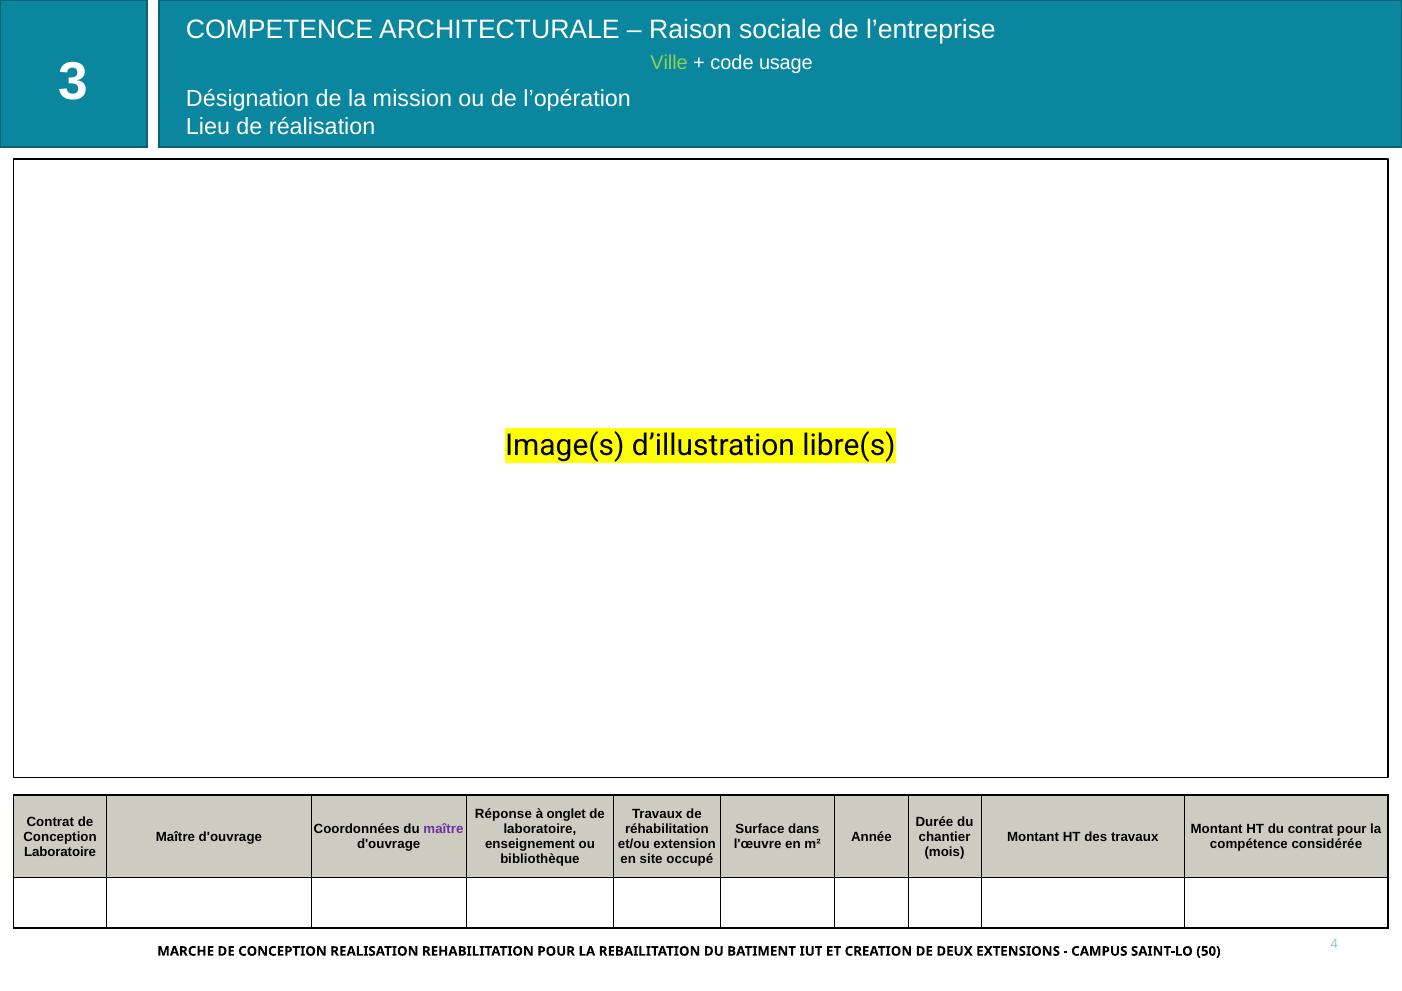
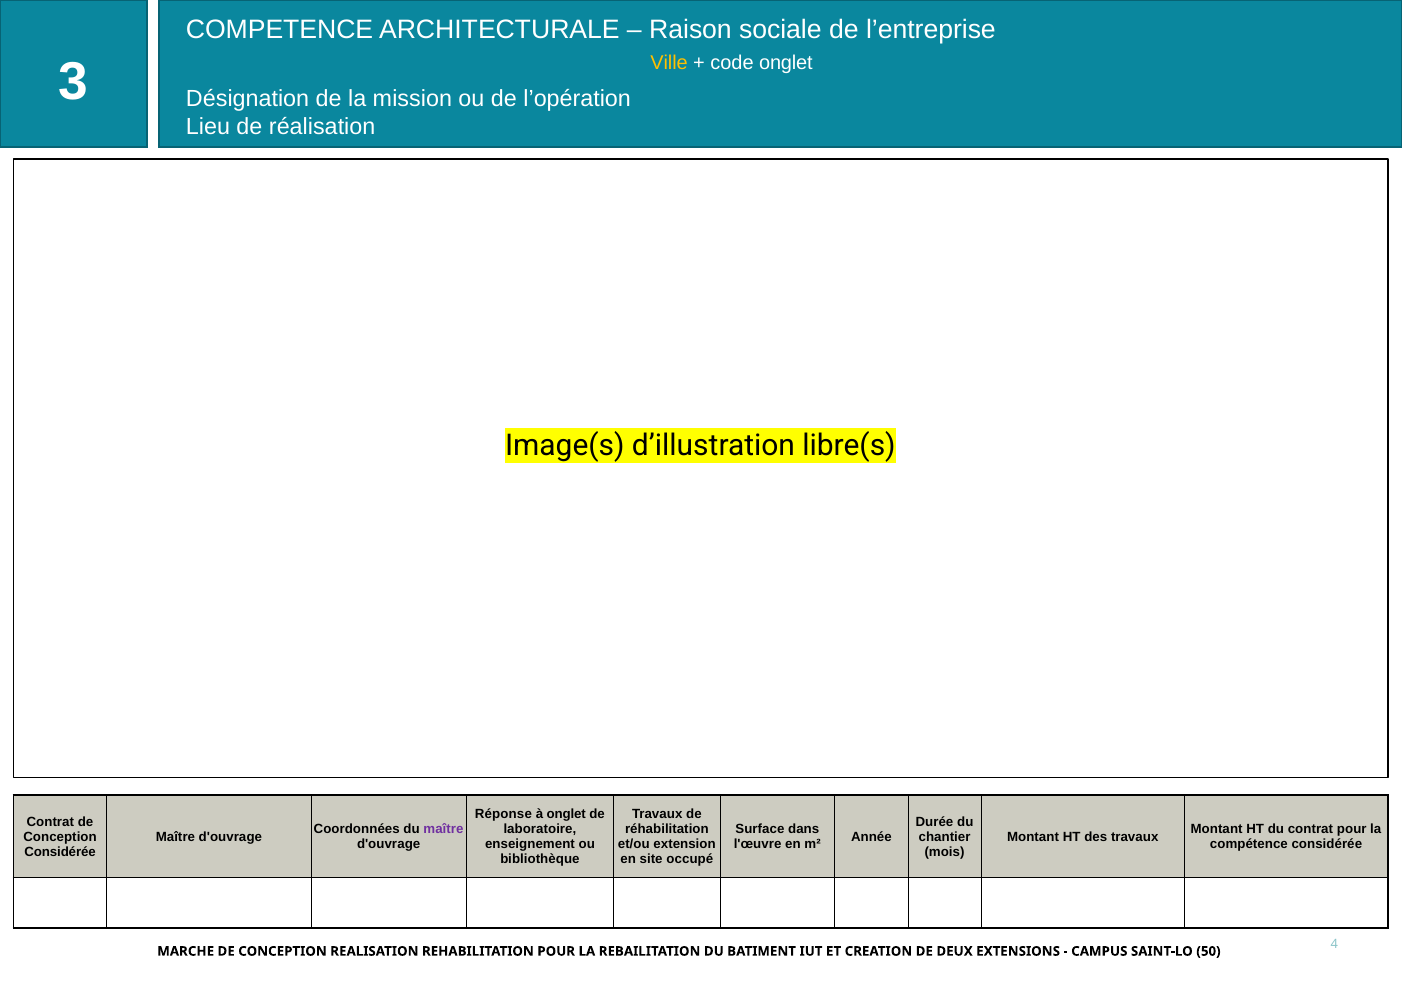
Ville colour: light green -> yellow
code usage: usage -> onglet
Laboratoire at (60, 852): Laboratoire -> Considérée
